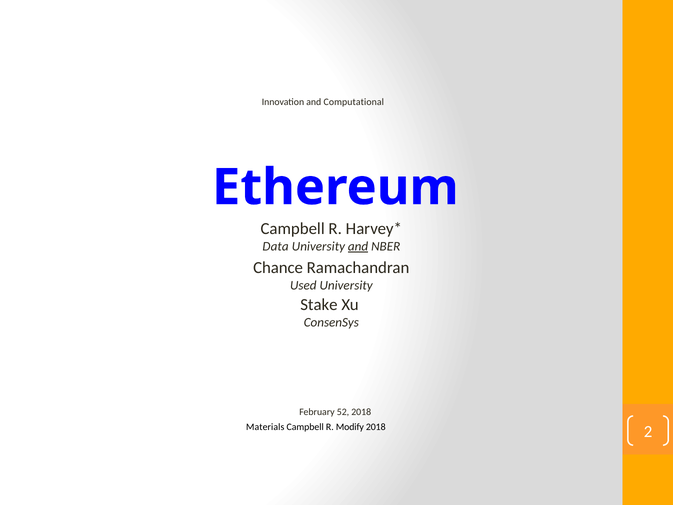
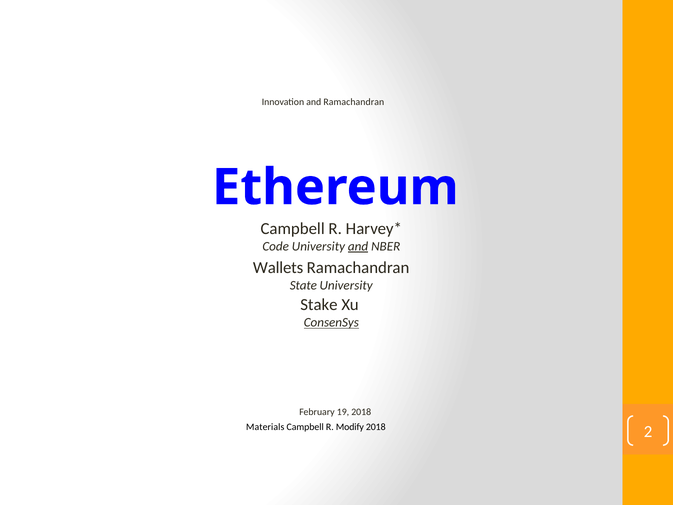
and Computational: Computational -> Ramachandran
Data: Data -> Code
Chance: Chance -> Wallets
Used: Used -> State
ConsenSys underline: none -> present
52: 52 -> 19
